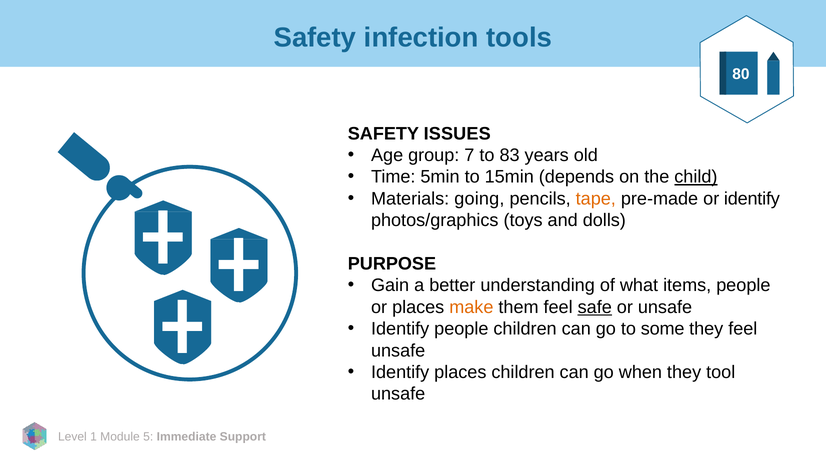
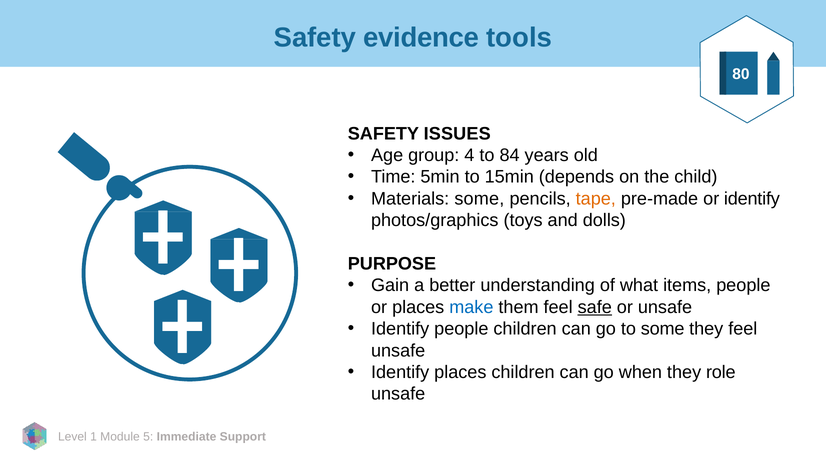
infection: infection -> evidence
7: 7 -> 4
83: 83 -> 84
child underline: present -> none
Materials going: going -> some
make colour: orange -> blue
tool: tool -> role
